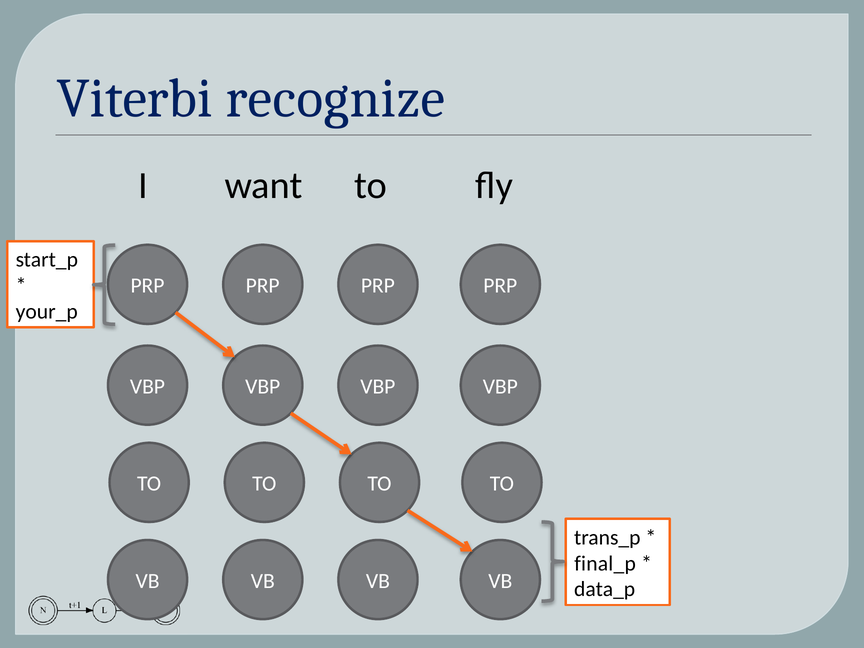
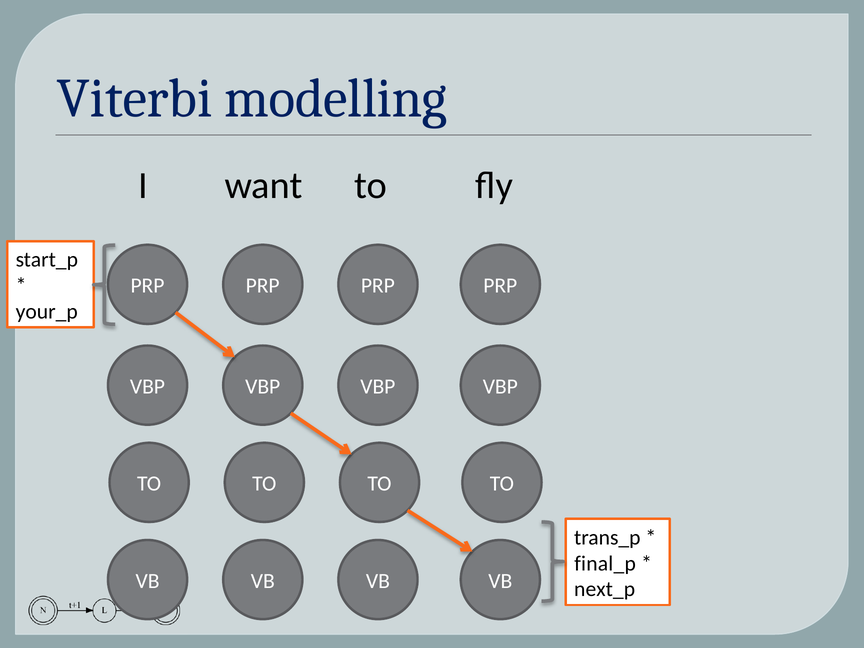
recognize: recognize -> modelling
data_p: data_p -> next_p
